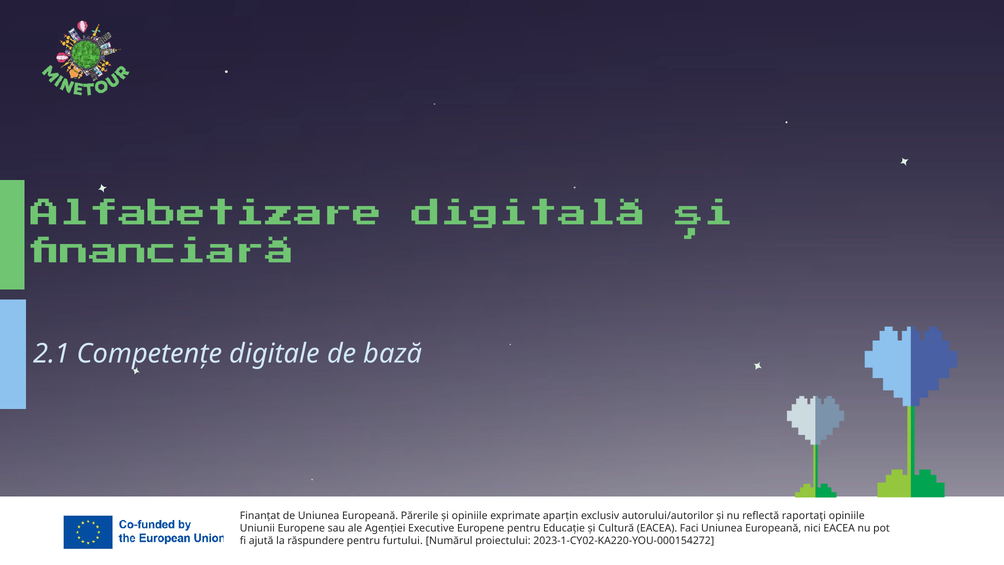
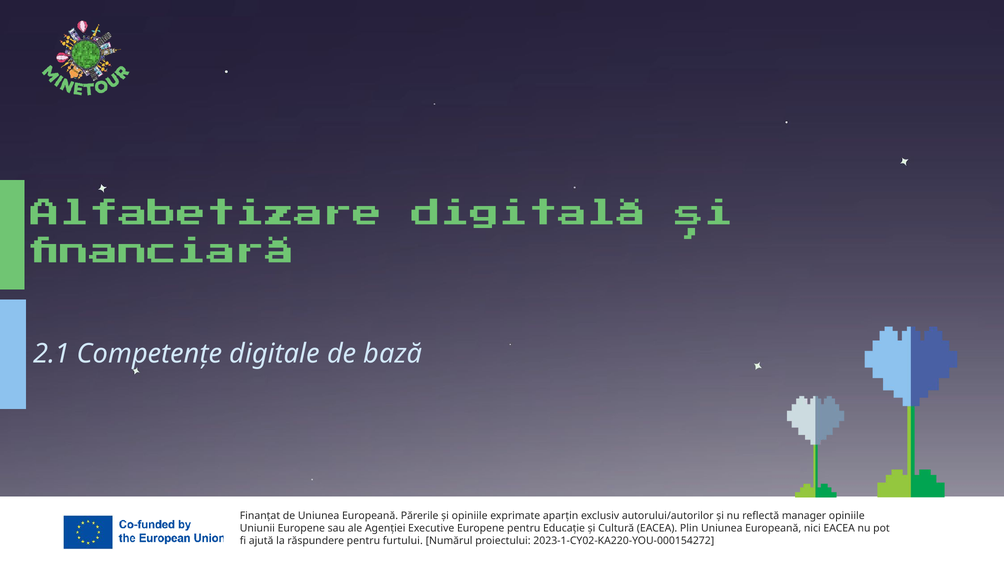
raportați: raportați -> manager
Faci: Faci -> Plin
